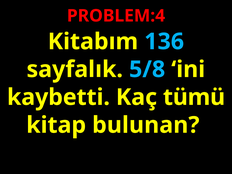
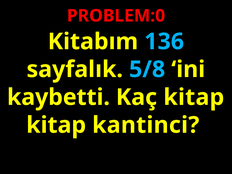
PROBLEM:4: PROBLEM:4 -> PROBLEM:0
Kaç tümü: tümü -> kitap
bulunan: bulunan -> kantinci
